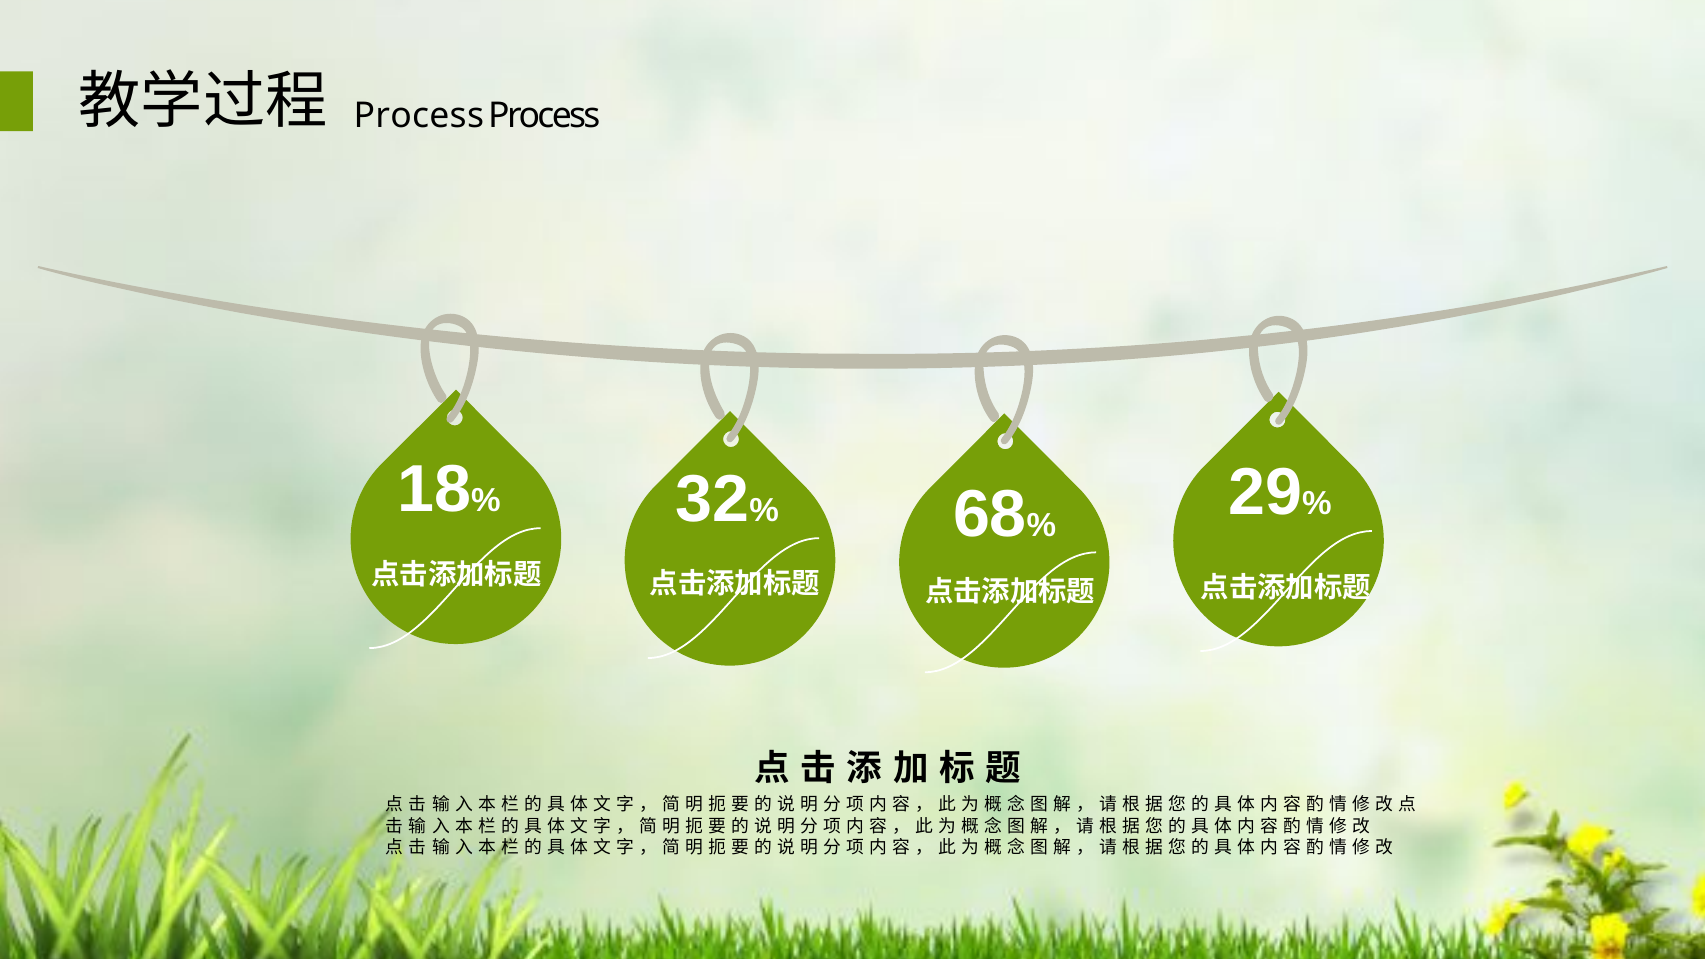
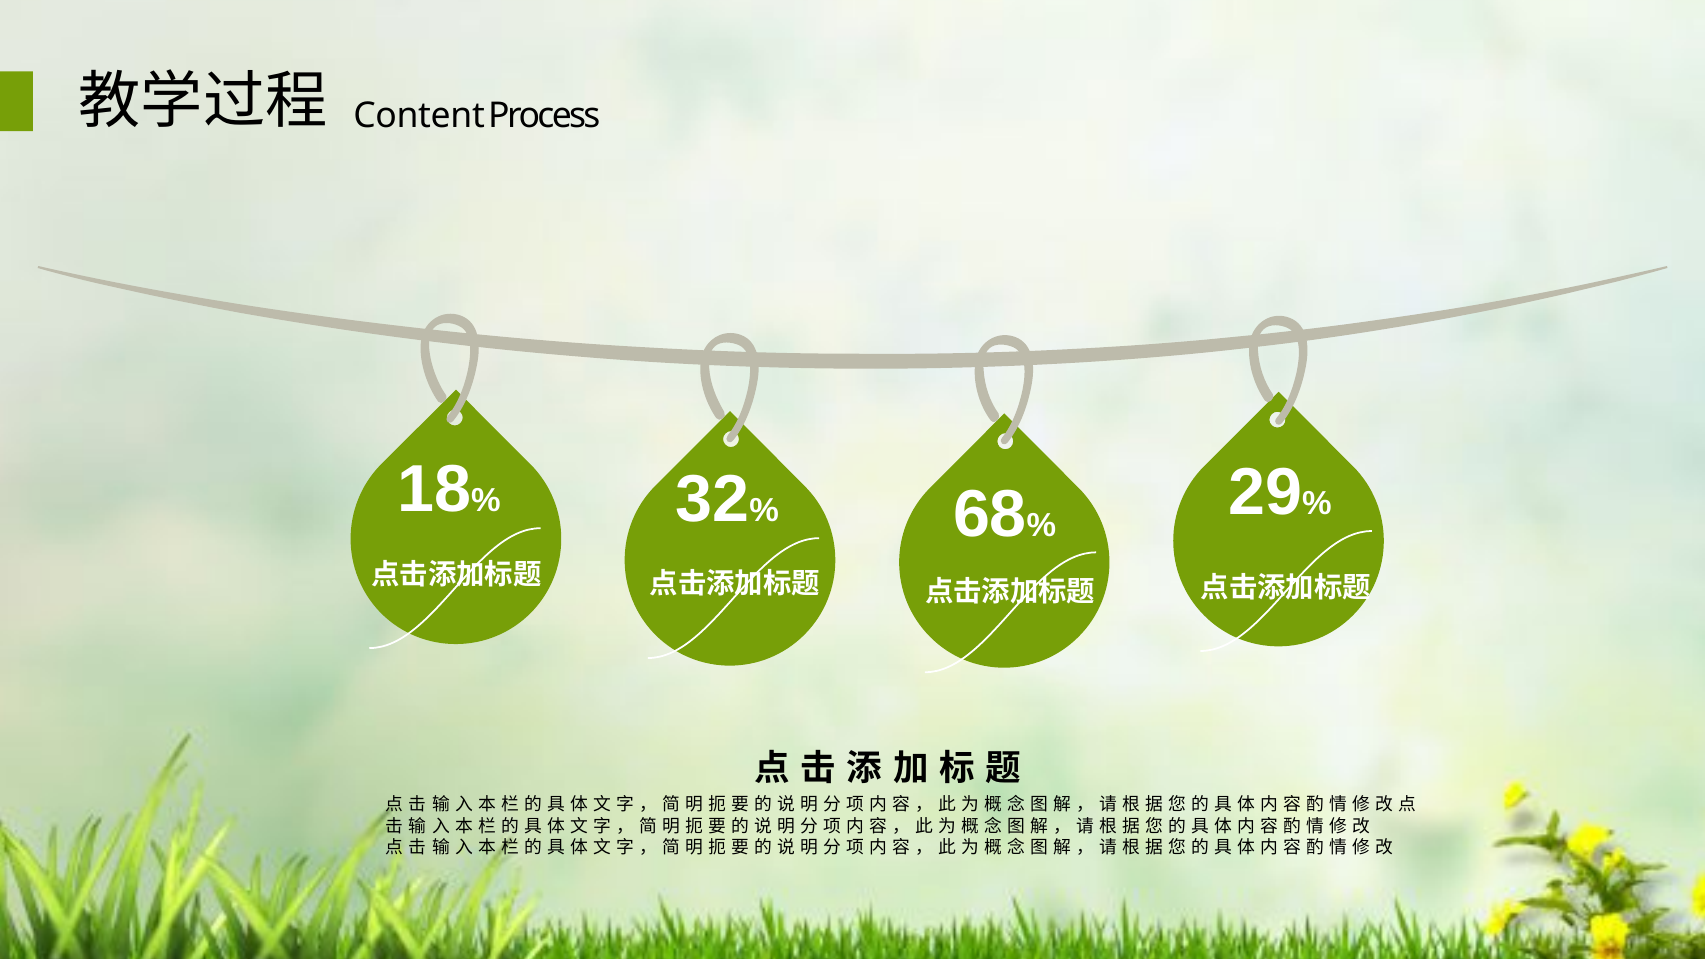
Process at (419, 115): Process -> Content
